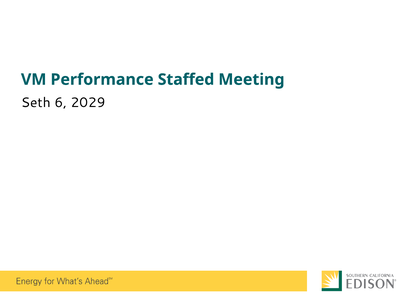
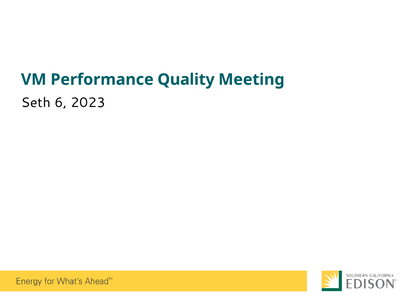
Staffed: Staffed -> Quality
2029: 2029 -> 2023
